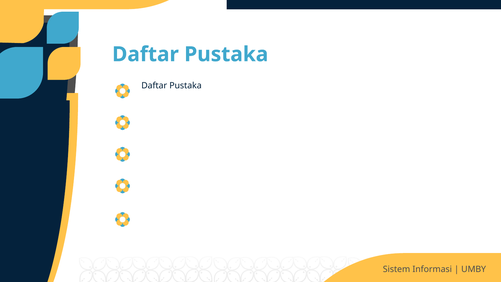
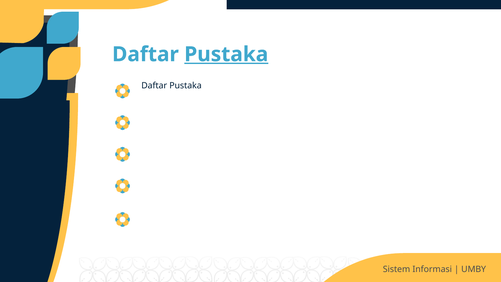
Pustaka at (226, 54) underline: none -> present
